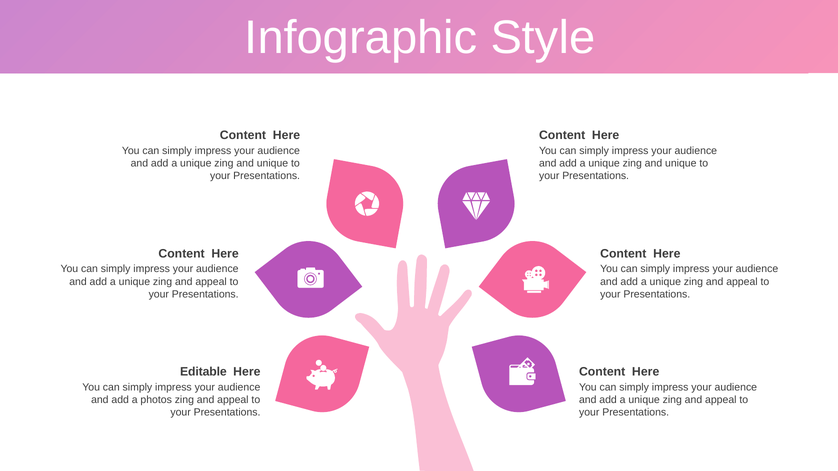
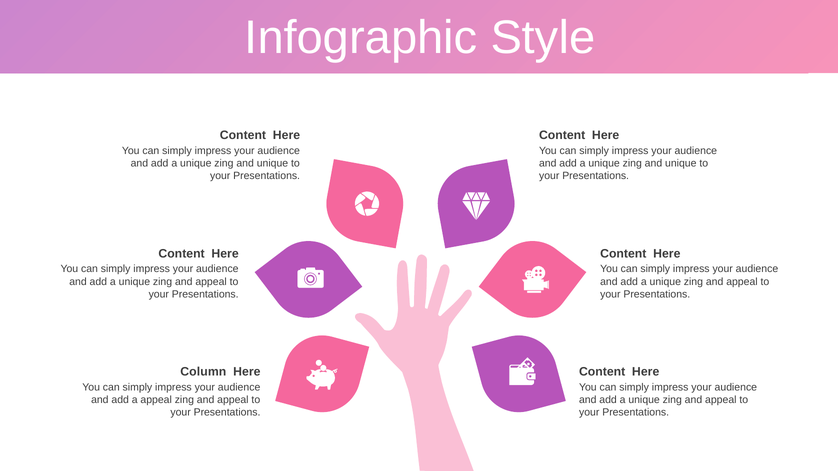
Editable: Editable -> Column
a photos: photos -> appeal
